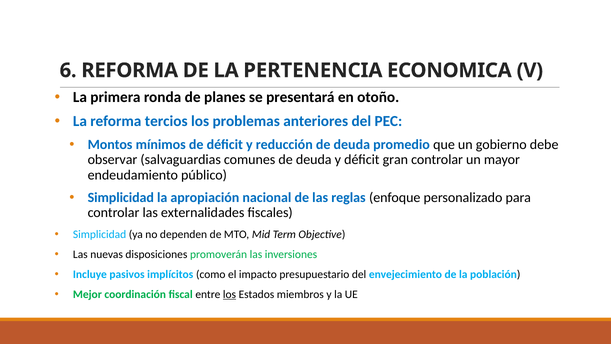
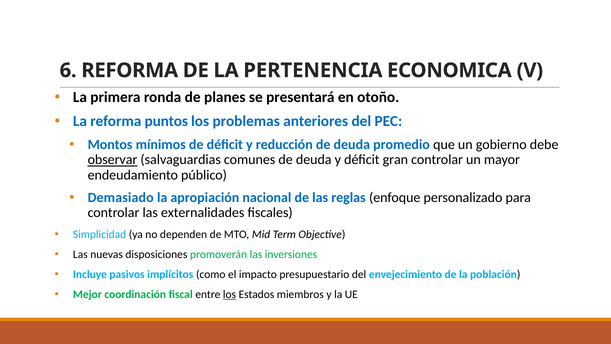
tercios: tercios -> puntos
observar underline: none -> present
Simplicidad at (121, 198): Simplicidad -> Demasiado
